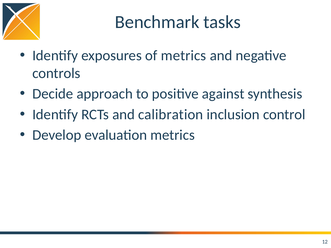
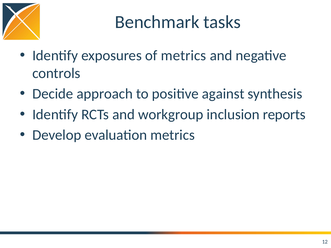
calibration: calibration -> workgroup
control: control -> reports
